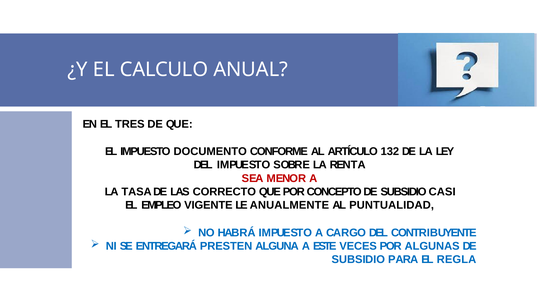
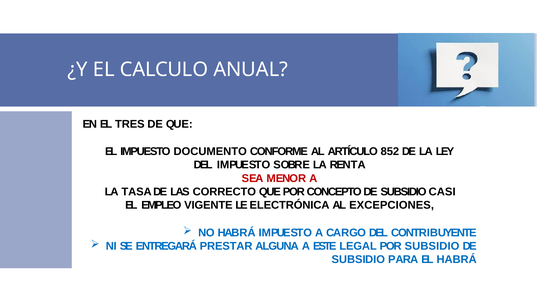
132: 132 -> 852
ANUALMENTE: ANUALMENTE -> ELECTRÓNICA
PUNTUALIDAD: PUNTUALIDAD -> EXCEPCIONES
PRESTEN: PRESTEN -> PRESTAR
VECES: VECES -> LEGAL
POR ALGUNAS: ALGUNAS -> SUBSIDIO
EL REGLA: REGLA -> HABRÁ
